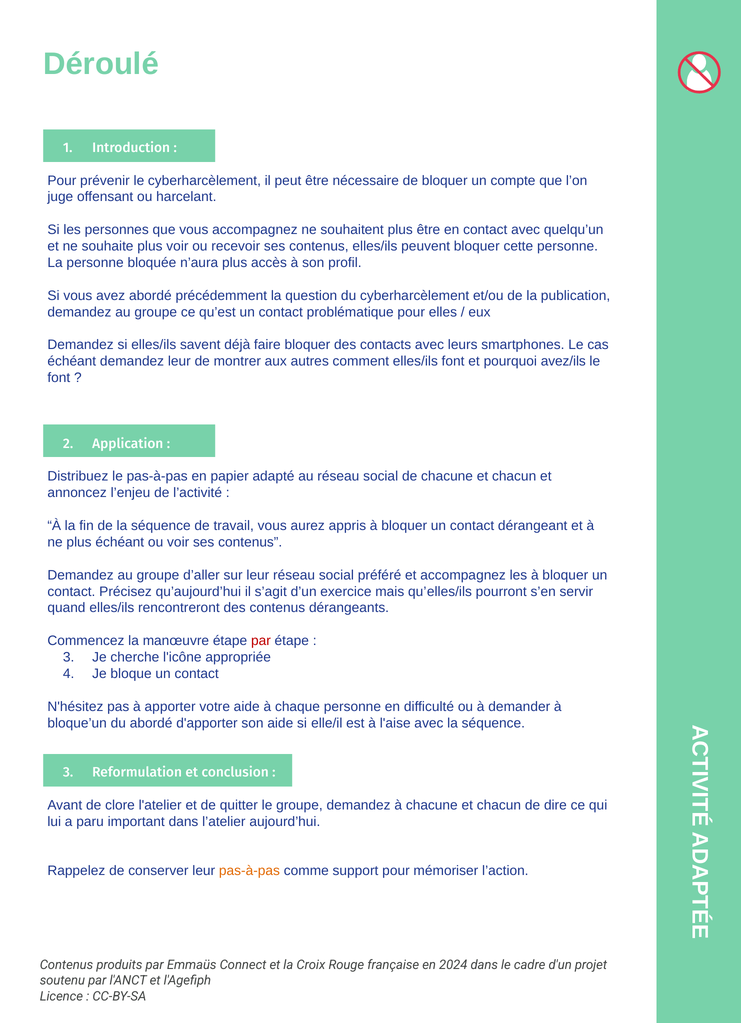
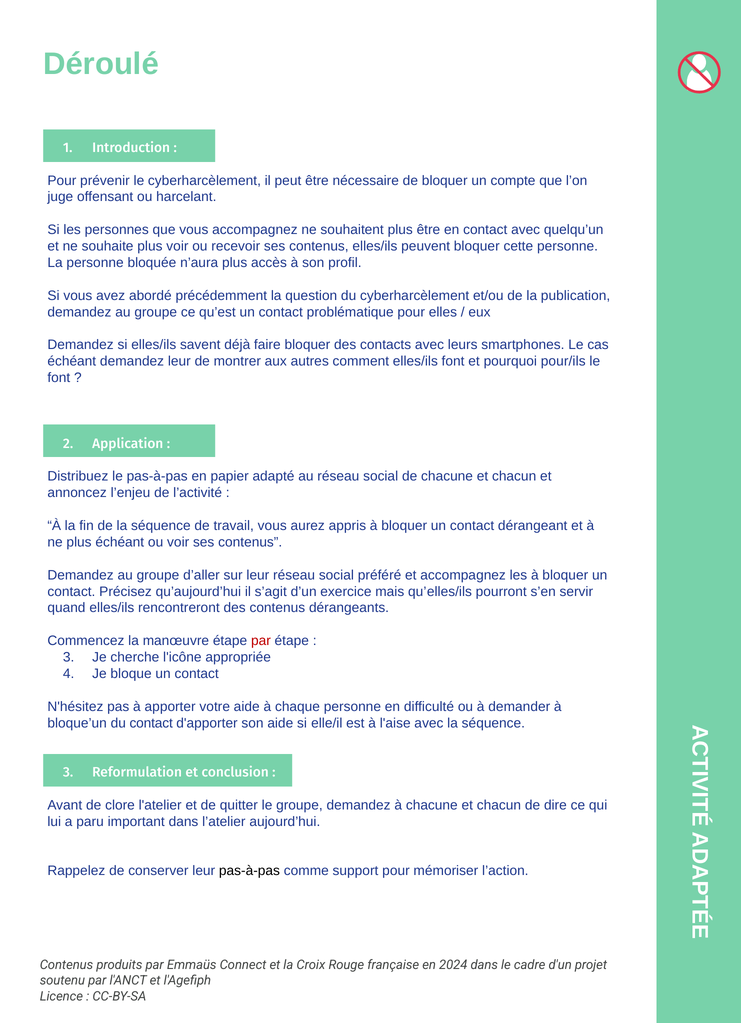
avez/ils: avez/ils -> pour/ils
du abordé: abordé -> contact
pas-à-pas at (249, 871) colour: orange -> black
